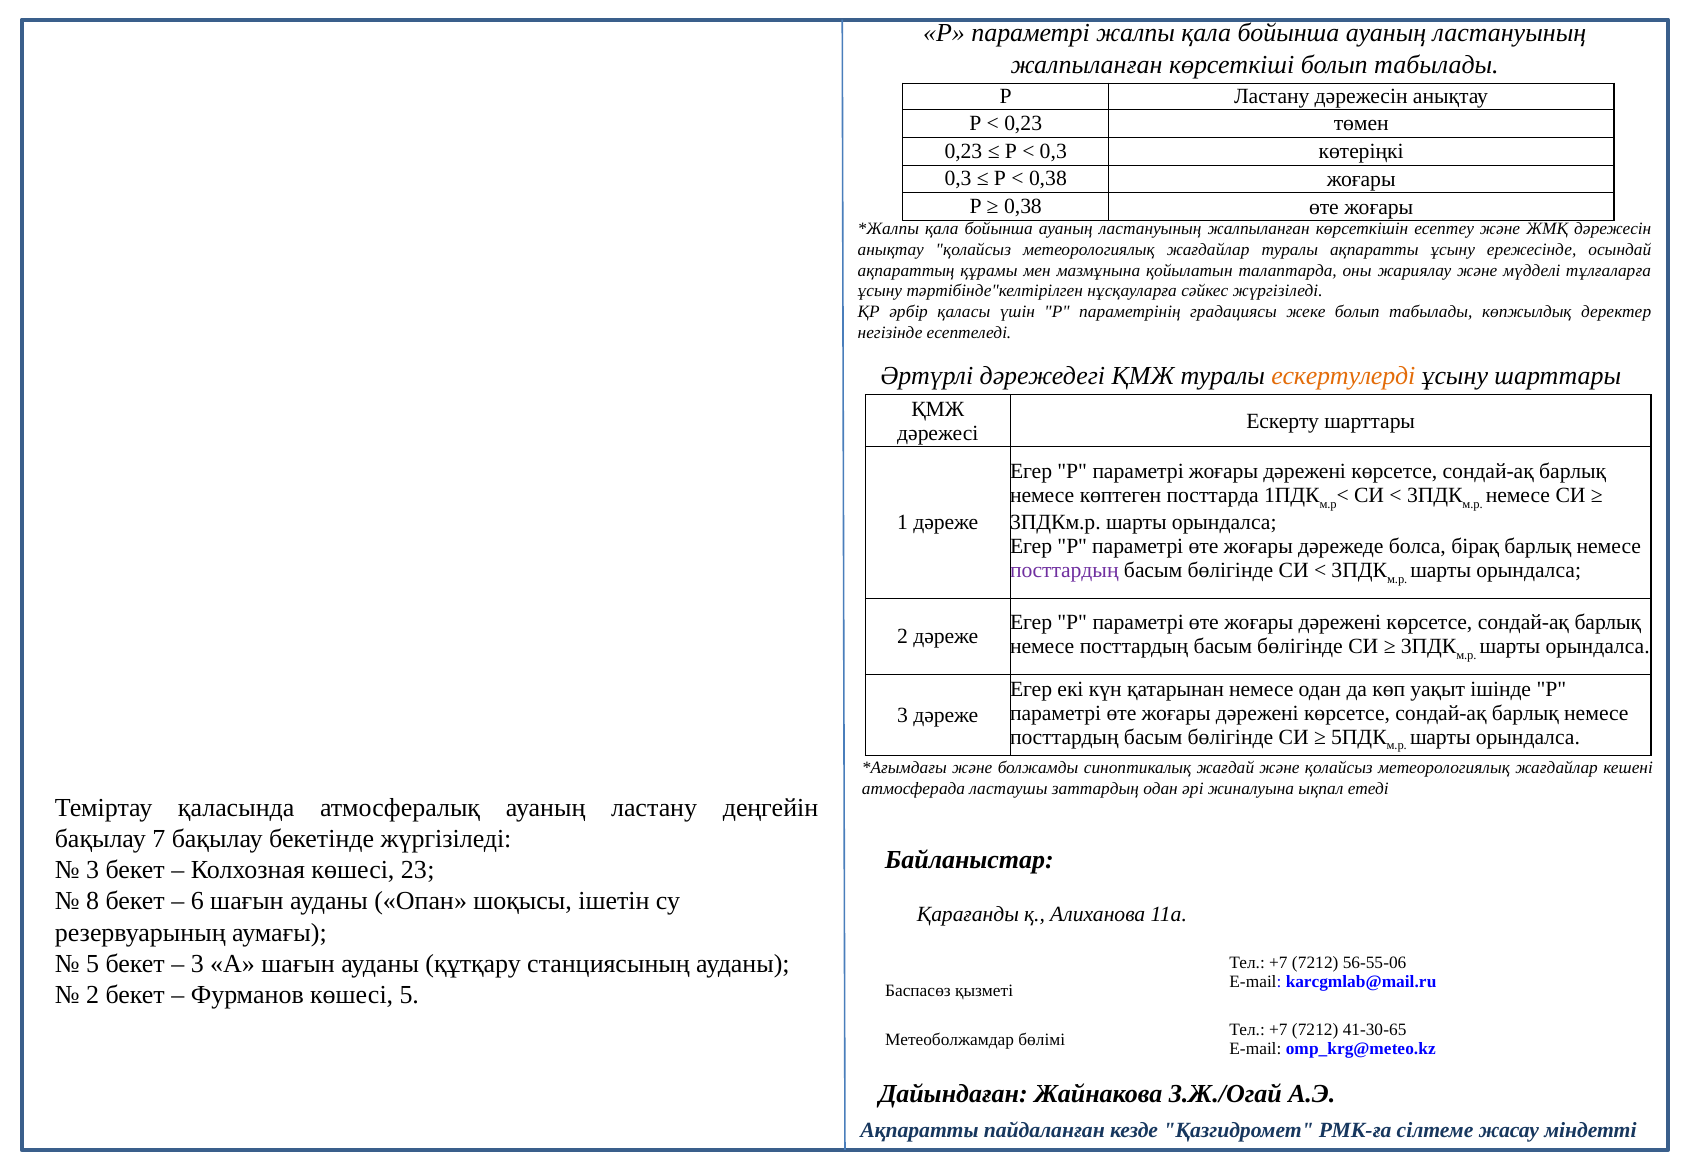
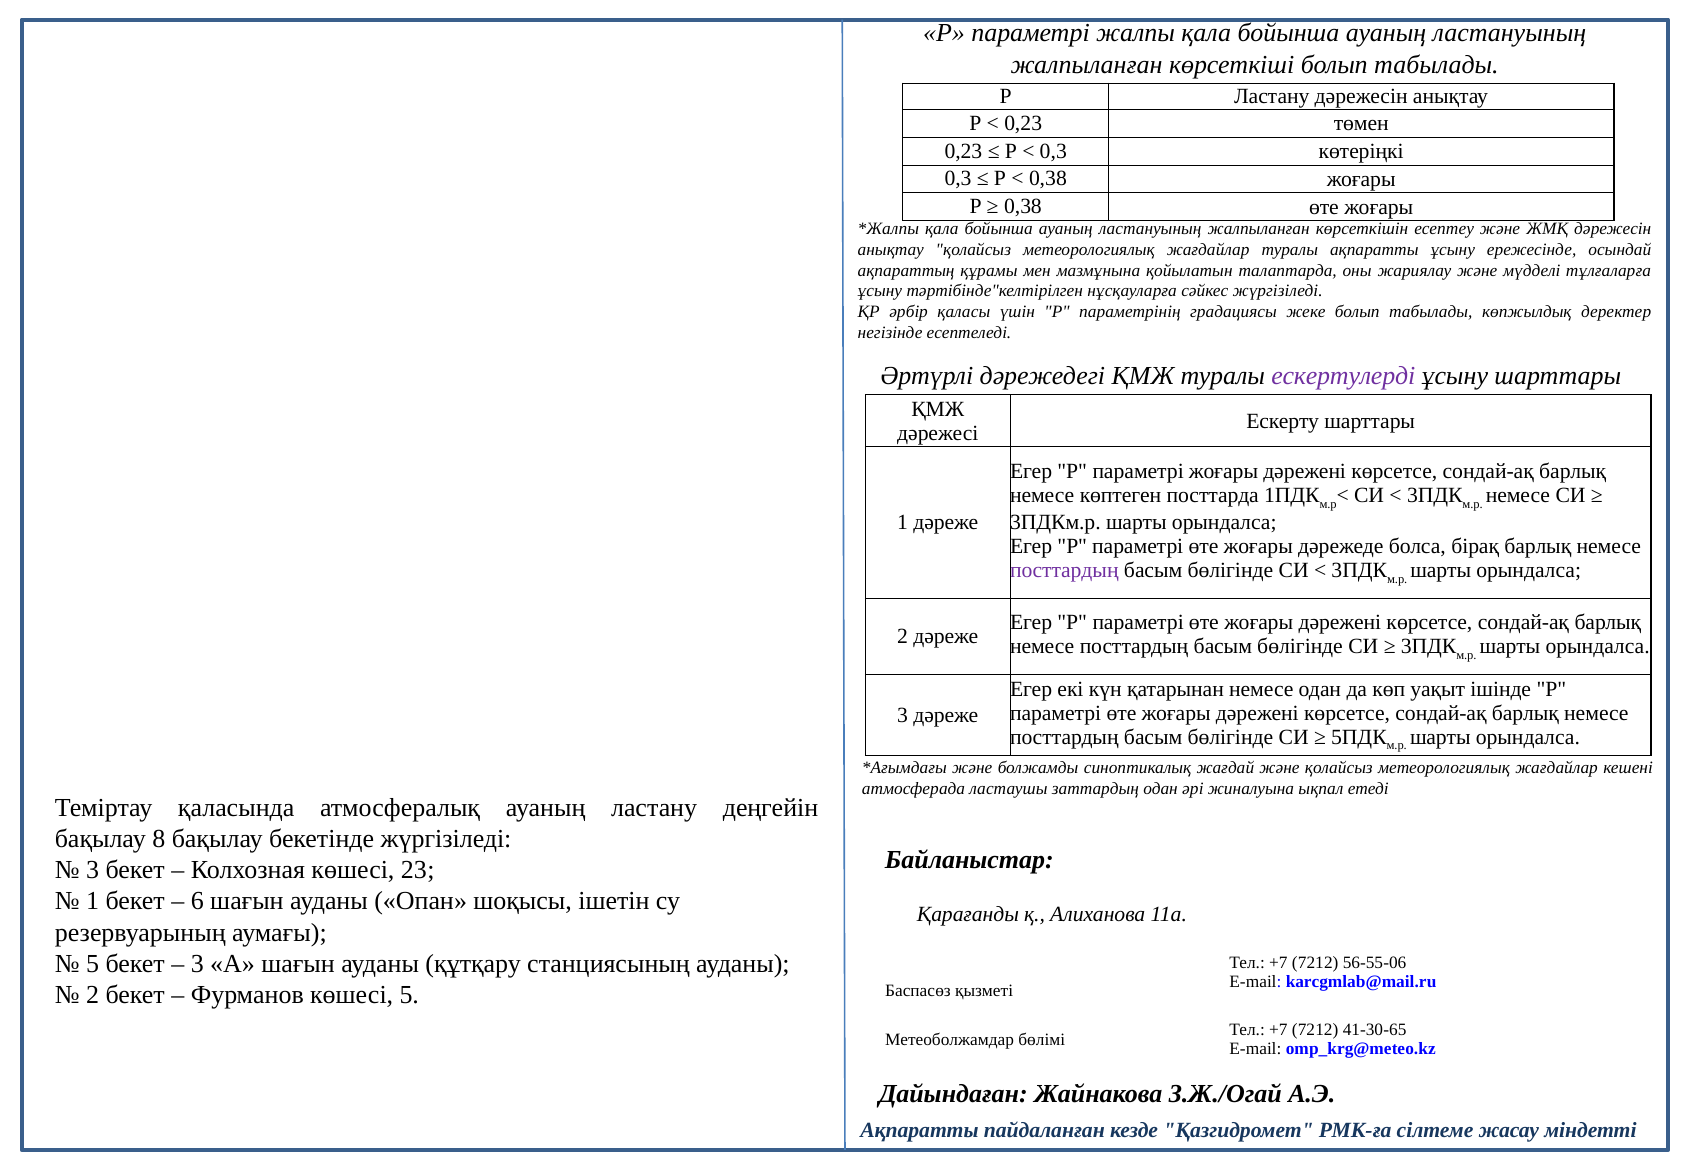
ескертулерді colour: orange -> purple
7: 7 -> 8
8 at (93, 901): 8 -> 1
